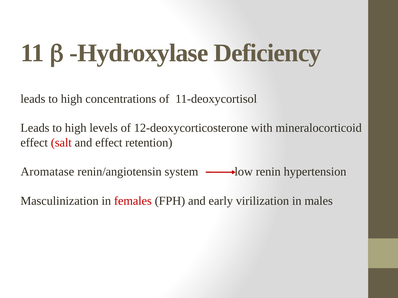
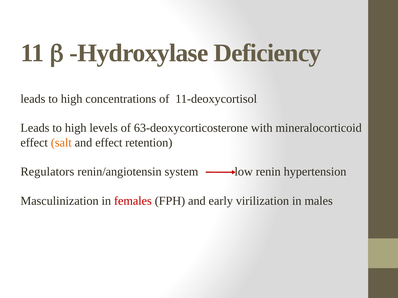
12-deoxycorticosterone: 12-deoxycorticosterone -> 63-deoxycorticosterone
salt colour: red -> orange
Aromatase: Aromatase -> Regulators
